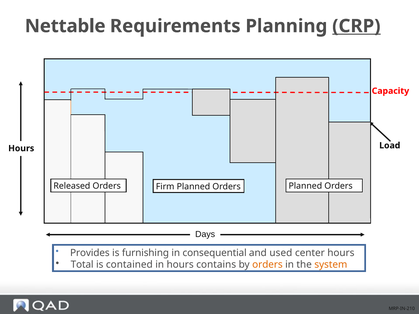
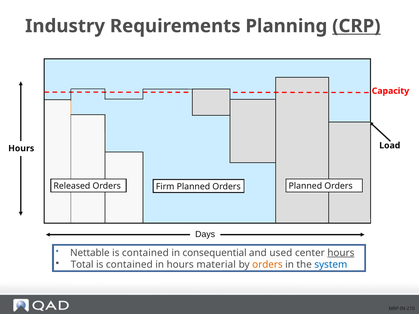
Nettable: Nettable -> Industry
Provides: Provides -> Nettable
furnishing at (145, 253): furnishing -> contained
hours at (341, 253) underline: none -> present
contains: contains -> material
system colour: orange -> blue
